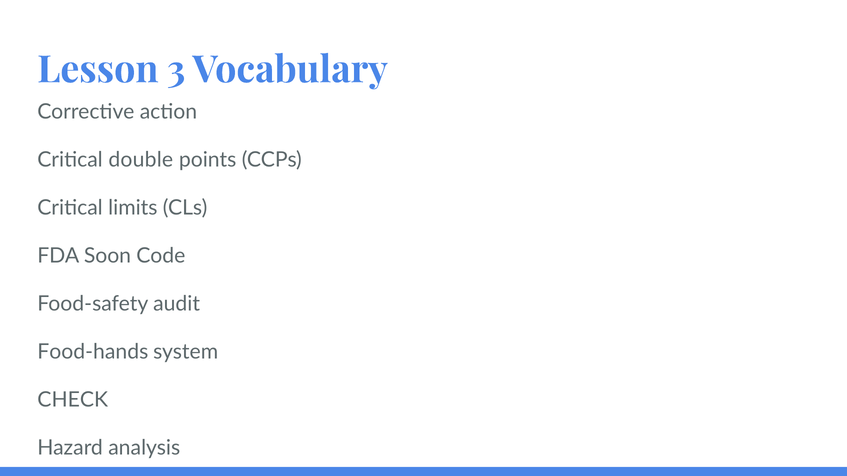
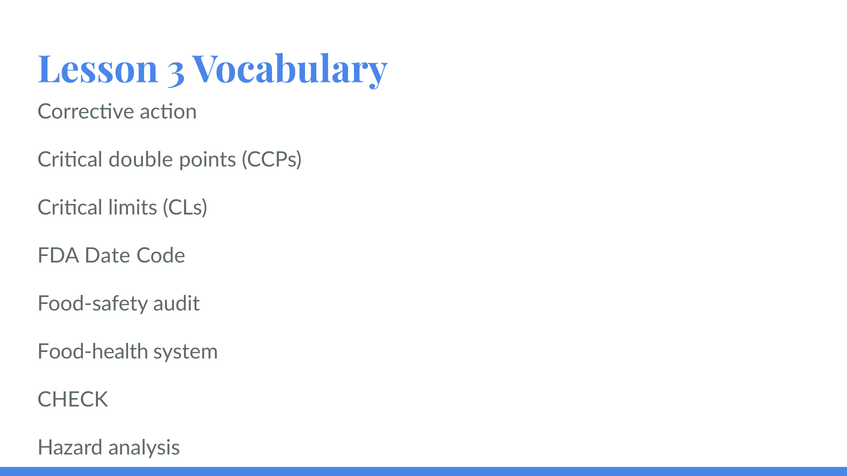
Soon: Soon -> Date
Food-hands: Food-hands -> Food-health
